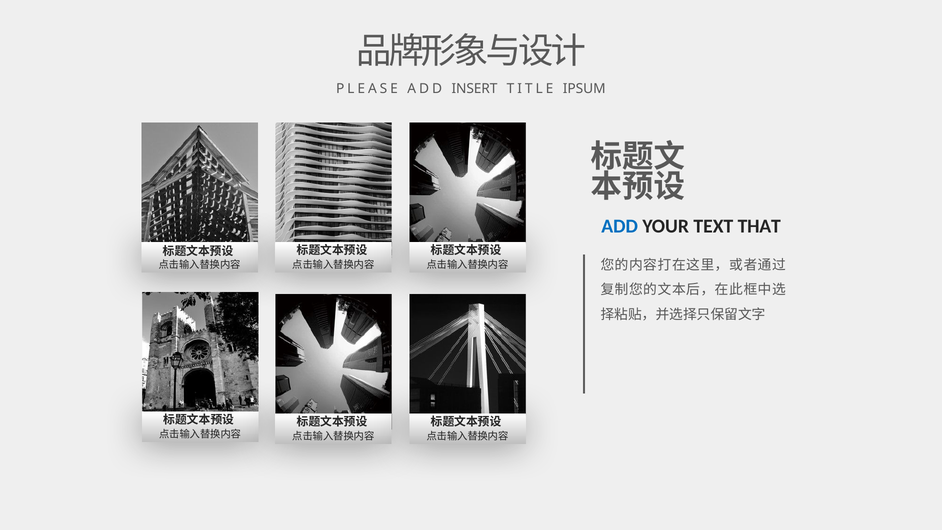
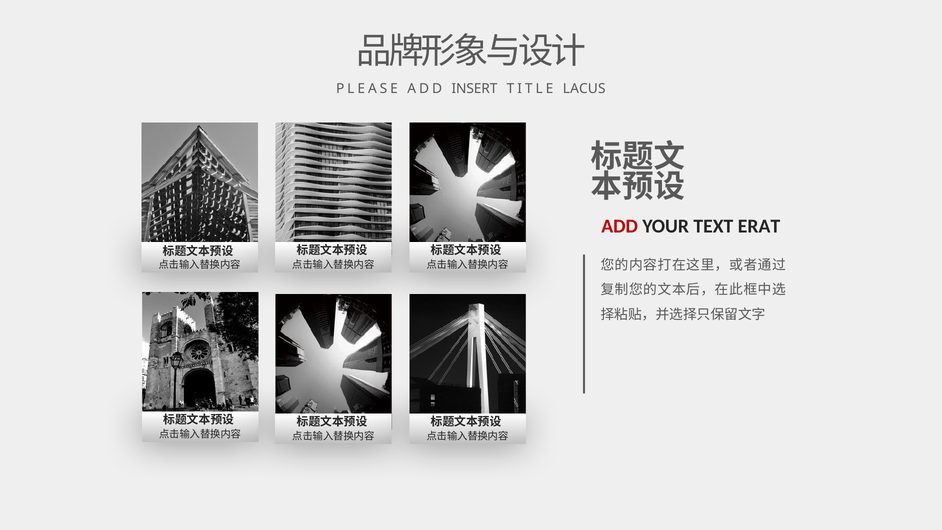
IPSUM: IPSUM -> LACUS
ADD at (620, 226) colour: blue -> red
THAT: THAT -> ERAT
